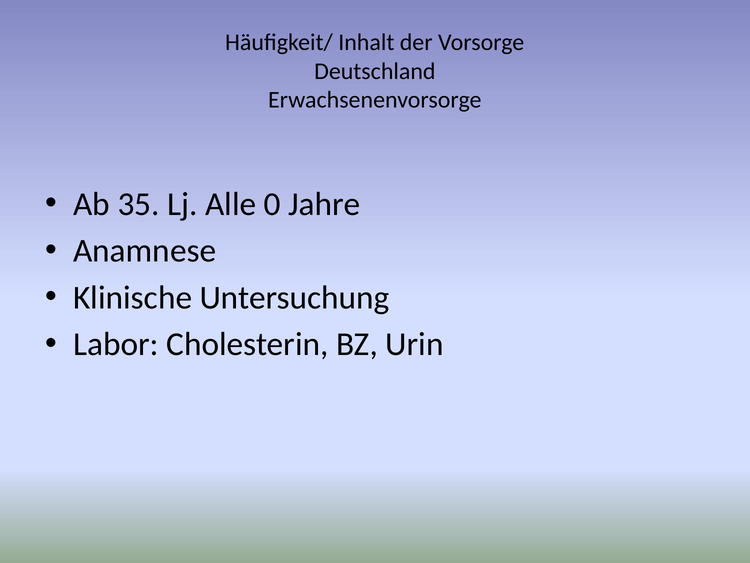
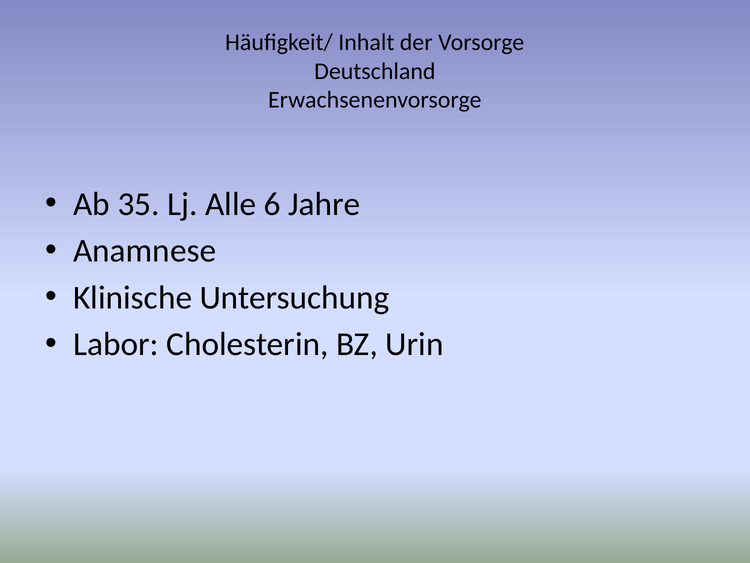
0: 0 -> 6
